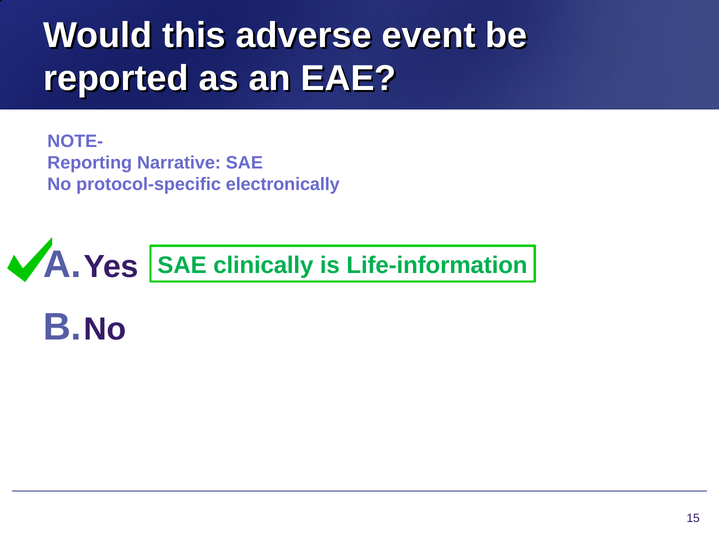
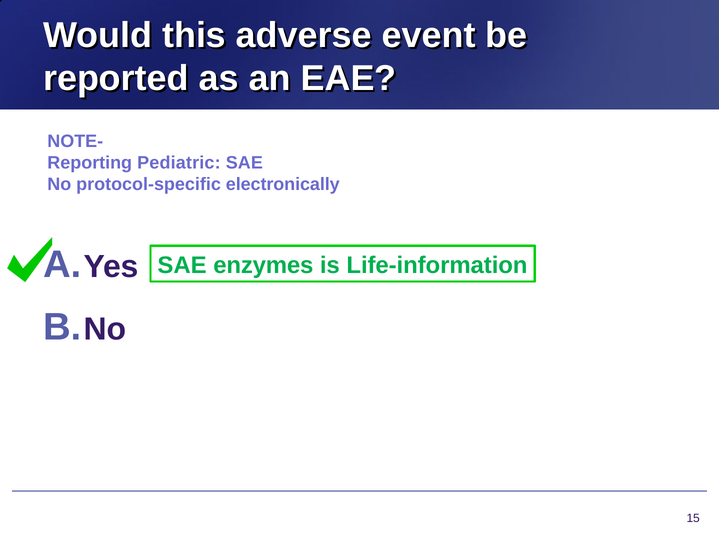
Narrative: Narrative -> Pediatric
clinically: clinically -> enzymes
